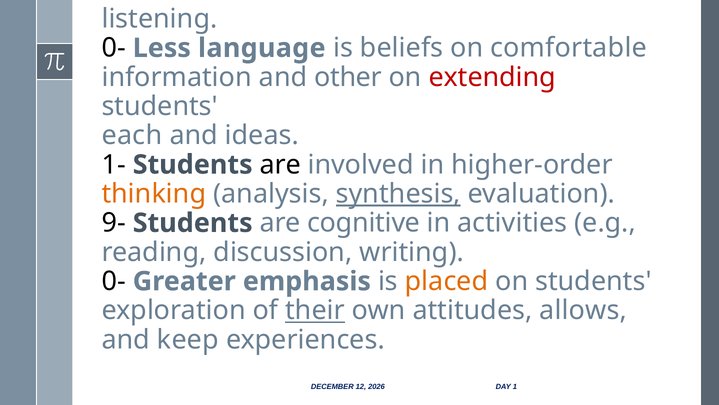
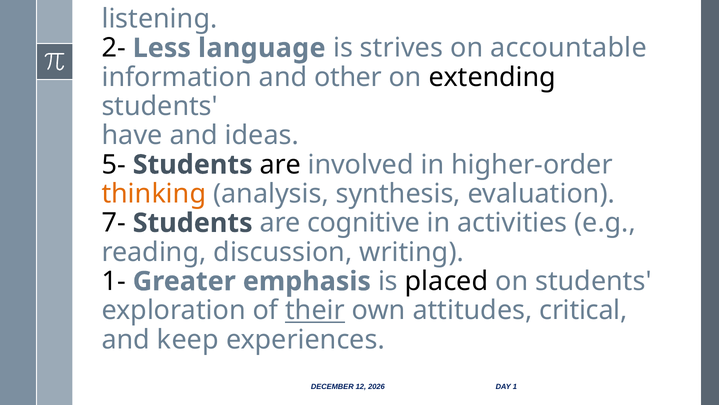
0- at (114, 48): 0- -> 2-
beliefs: beliefs -> strives
comfortable: comfortable -> accountable
extending colour: red -> black
each: each -> have
1- at (114, 164): 1- -> 5-
synthesis underline: present -> none
9-: 9- -> 7-
0- at (114, 281): 0- -> 1-
placed colour: orange -> black
allows: allows -> critical
